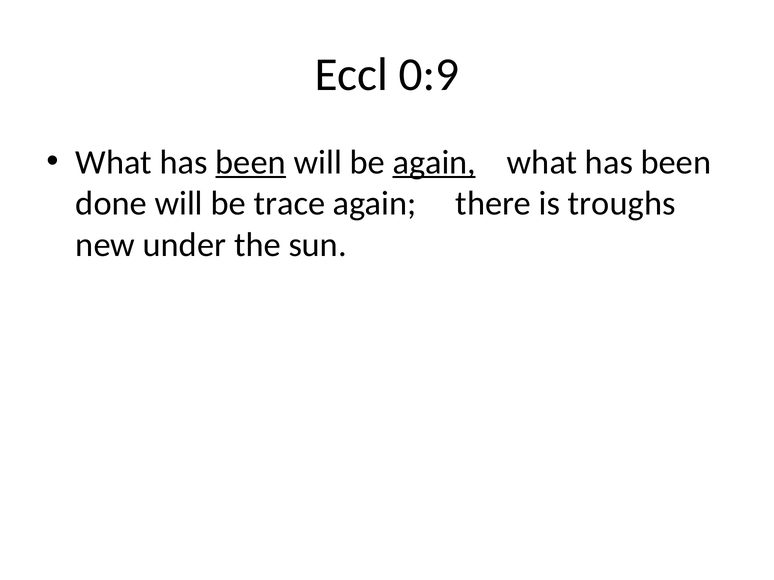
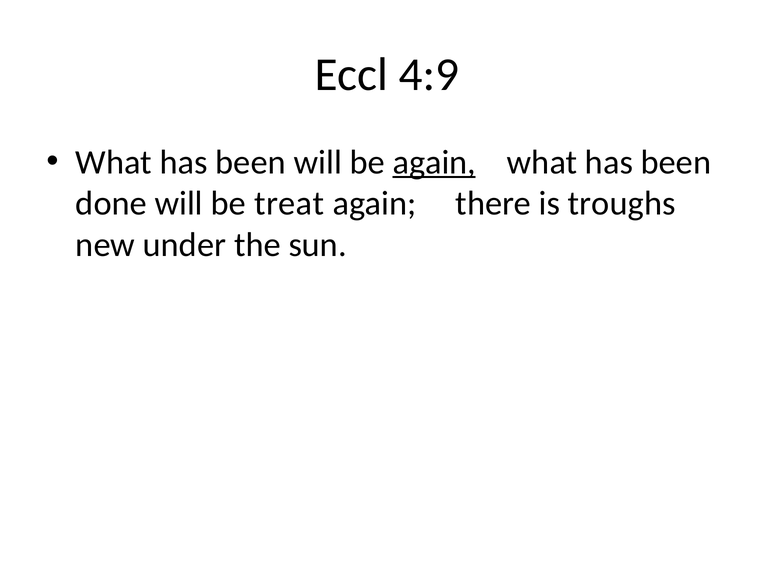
0:9: 0:9 -> 4:9
been at (251, 162) underline: present -> none
trace: trace -> treat
